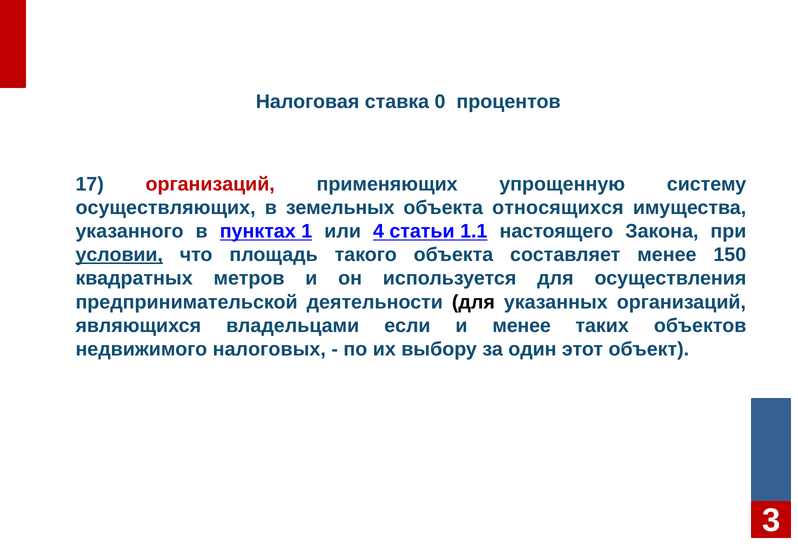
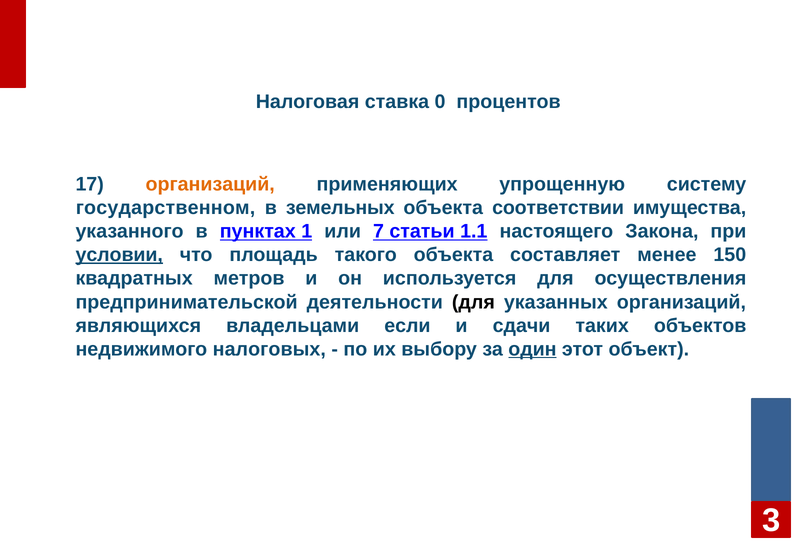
организаций at (210, 184) colour: red -> orange
осуществляющих: осуществляющих -> государственном
относящихся: относящихся -> соответствии
4: 4 -> 7
и менее: менее -> сдачи
один underline: none -> present
